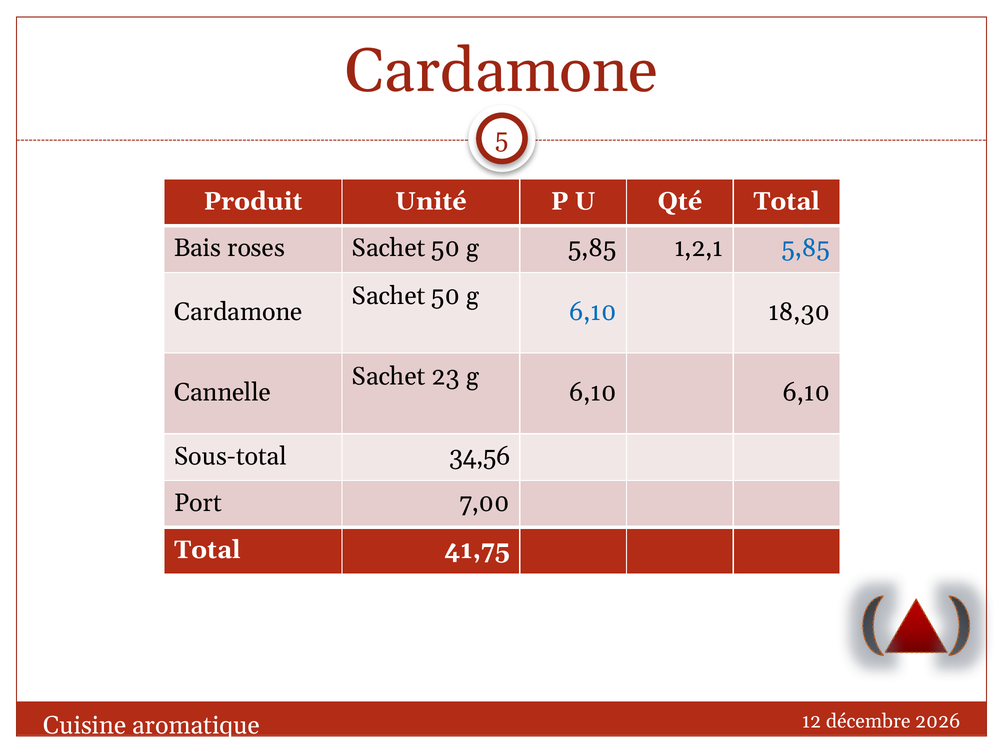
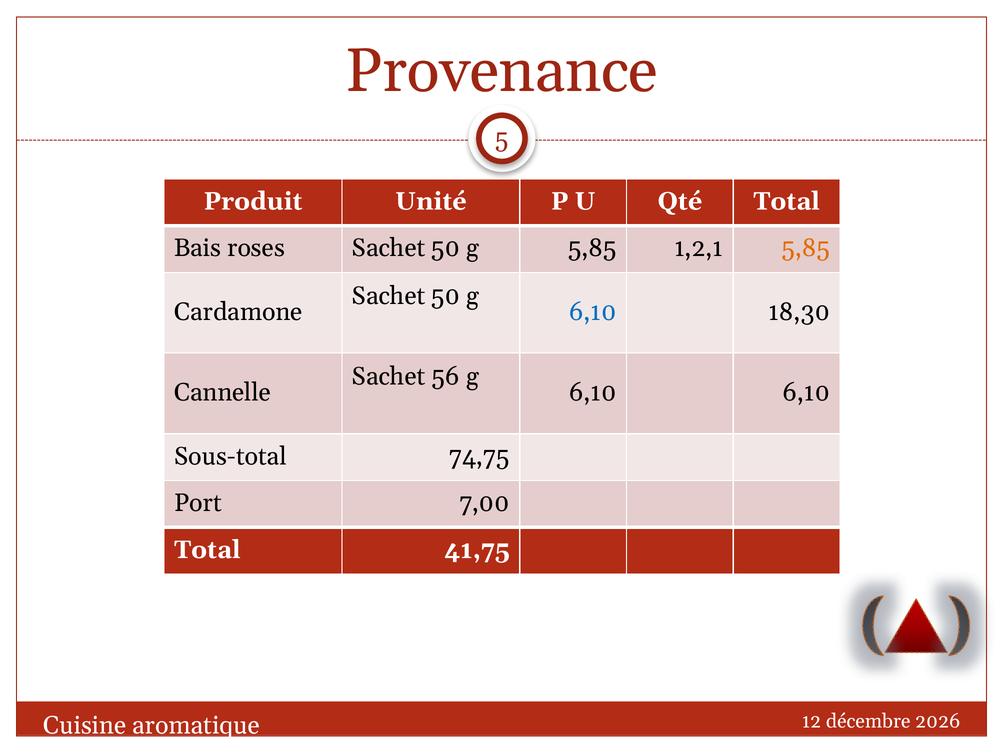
Cardamone at (502, 71): Cardamone -> Provenance
5,85 at (806, 248) colour: blue -> orange
23: 23 -> 56
34,56: 34,56 -> 74,75
